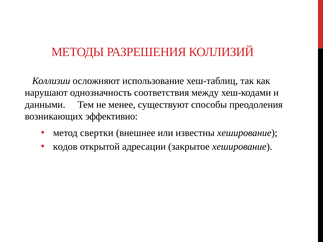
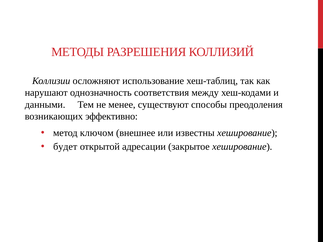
свертки: свертки -> ключом
кодов: кодов -> будет
